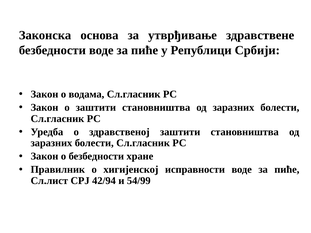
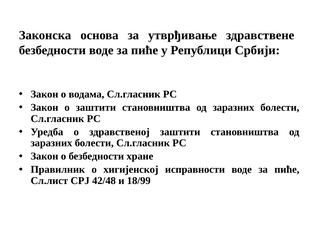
42/94: 42/94 -> 42/48
54/99: 54/99 -> 18/99
